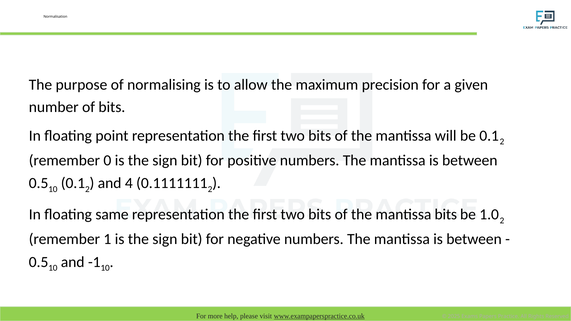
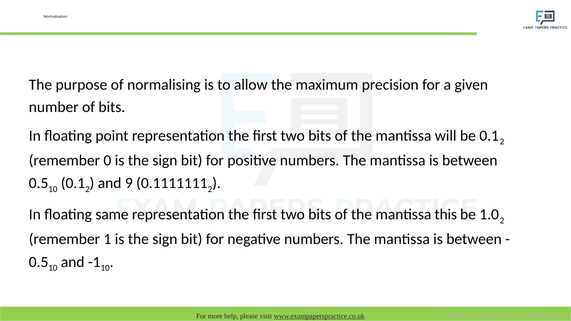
4: 4 -> 9
mantissa bits: bits -> this
